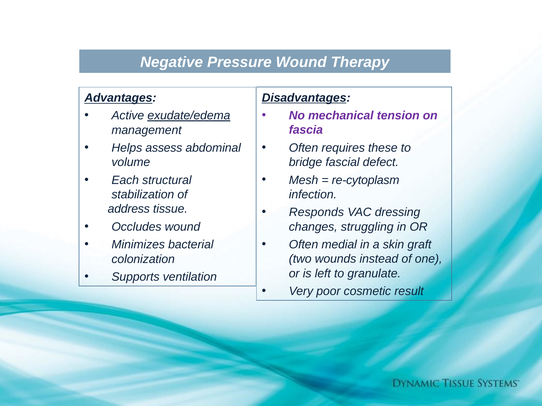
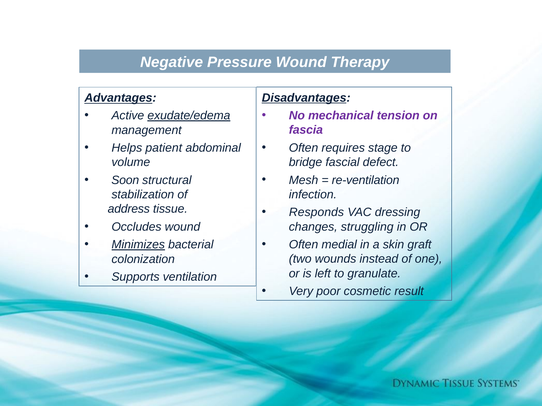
these: these -> stage
assess: assess -> patient
re-cytoplasm: re-cytoplasm -> re-ventilation
Each: Each -> Soon
Minimizes underline: none -> present
